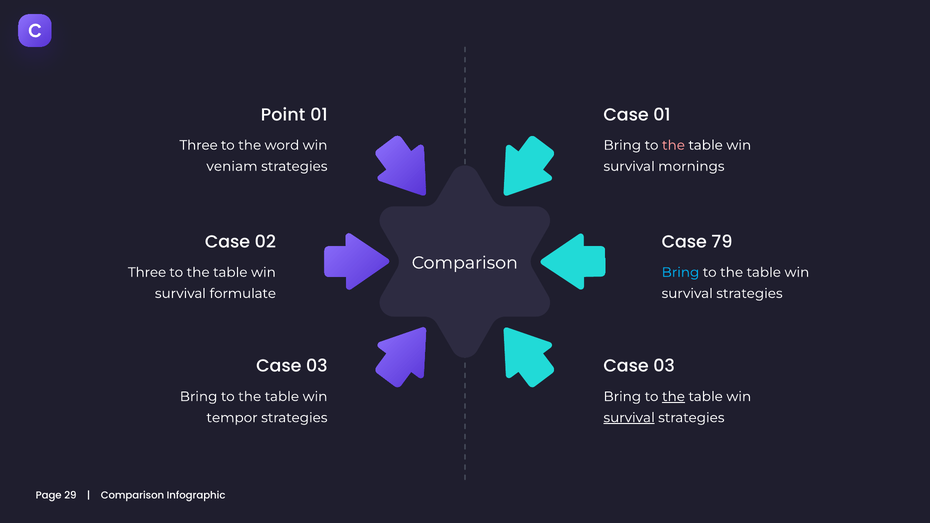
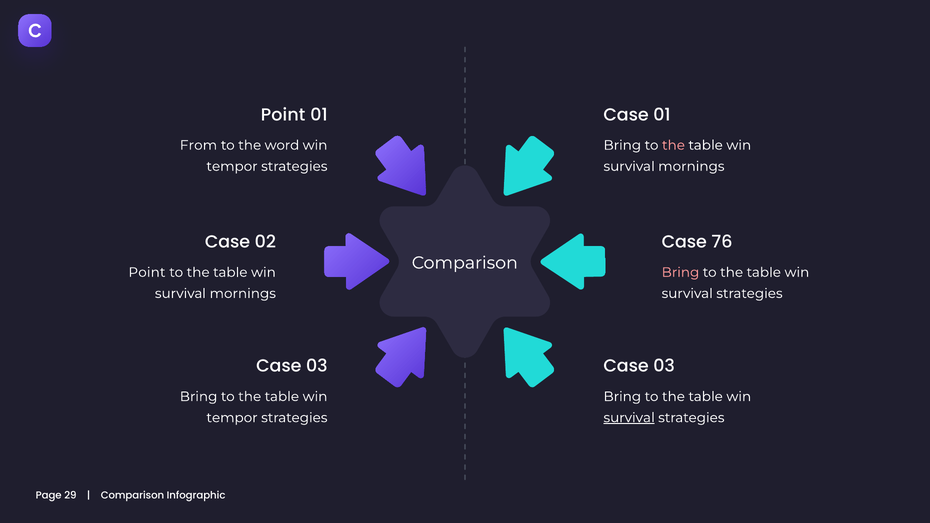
Three at (199, 145): Three -> From
veniam at (232, 166): veniam -> tempor
79: 79 -> 76
Three at (147, 272): Three -> Point
Bring at (680, 272) colour: light blue -> pink
formulate at (243, 294): formulate -> mornings
the at (673, 397) underline: present -> none
